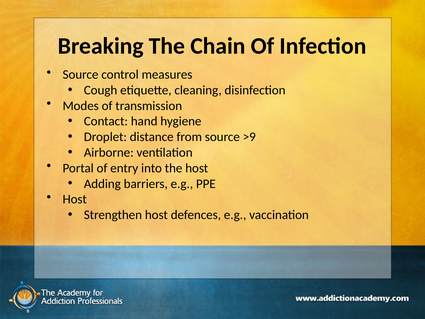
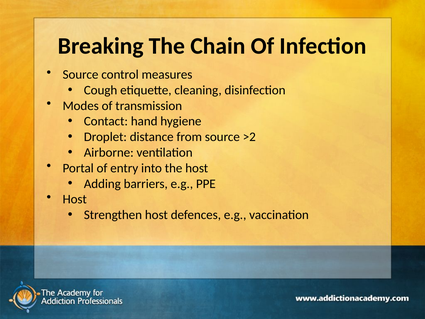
>9: >9 -> >2
